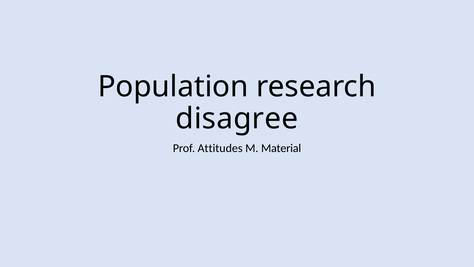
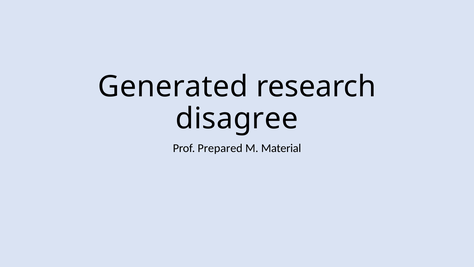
Population: Population -> Generated
Attitudes: Attitudes -> Prepared
